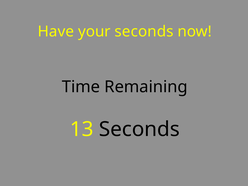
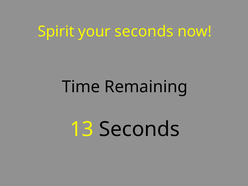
Have: Have -> Spirit
